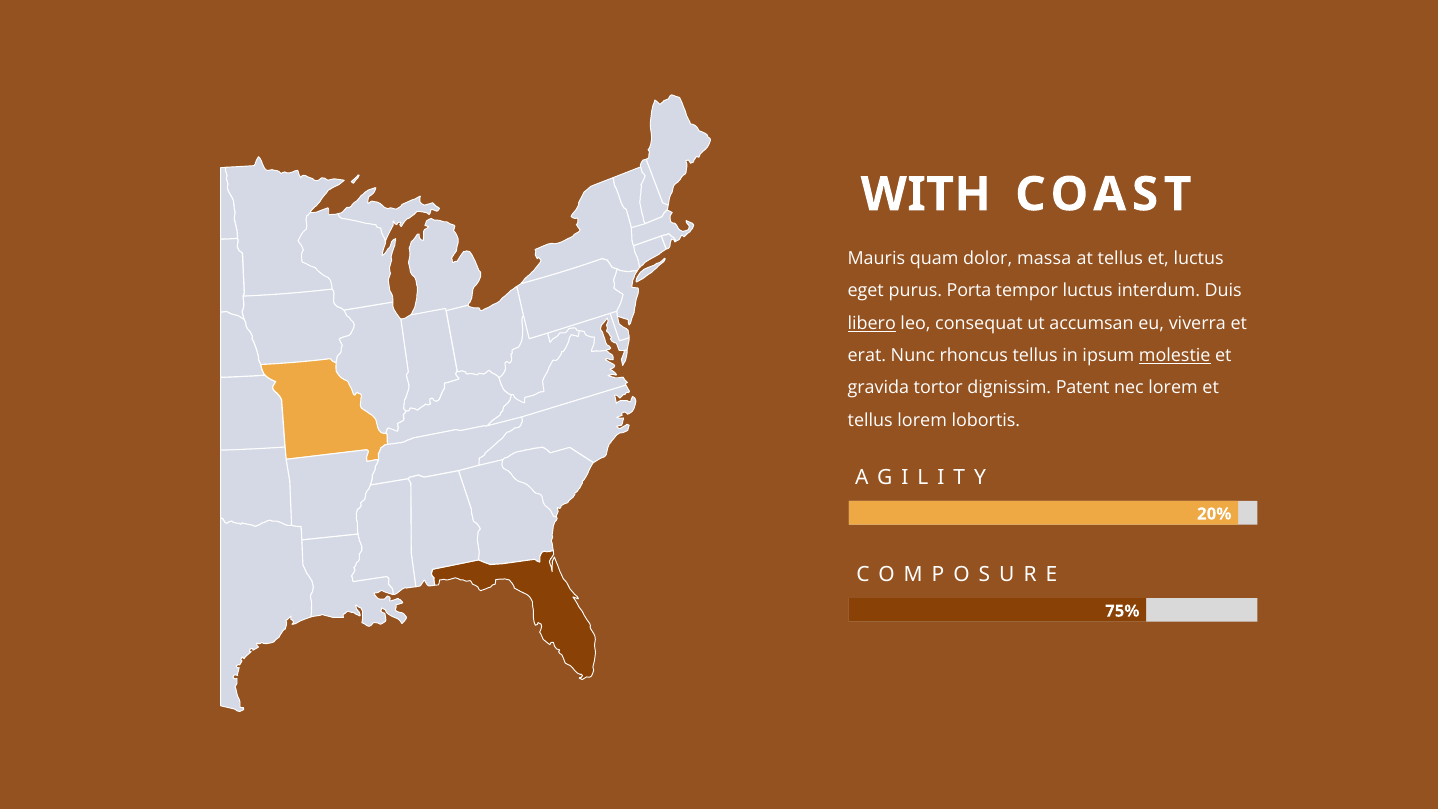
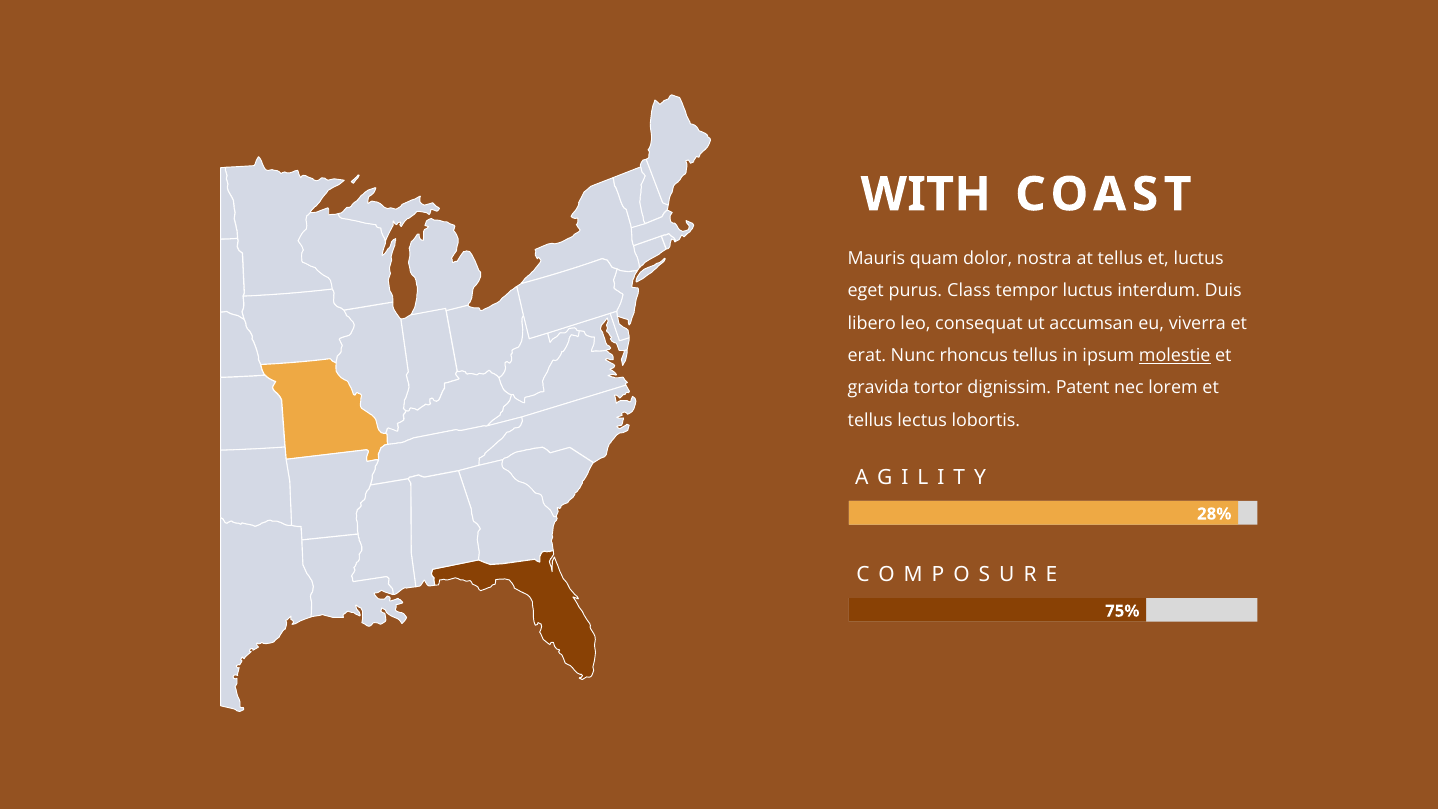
massa: massa -> nostra
Porta: Porta -> Class
libero underline: present -> none
tellus lorem: lorem -> lectus
20%: 20% -> 28%
